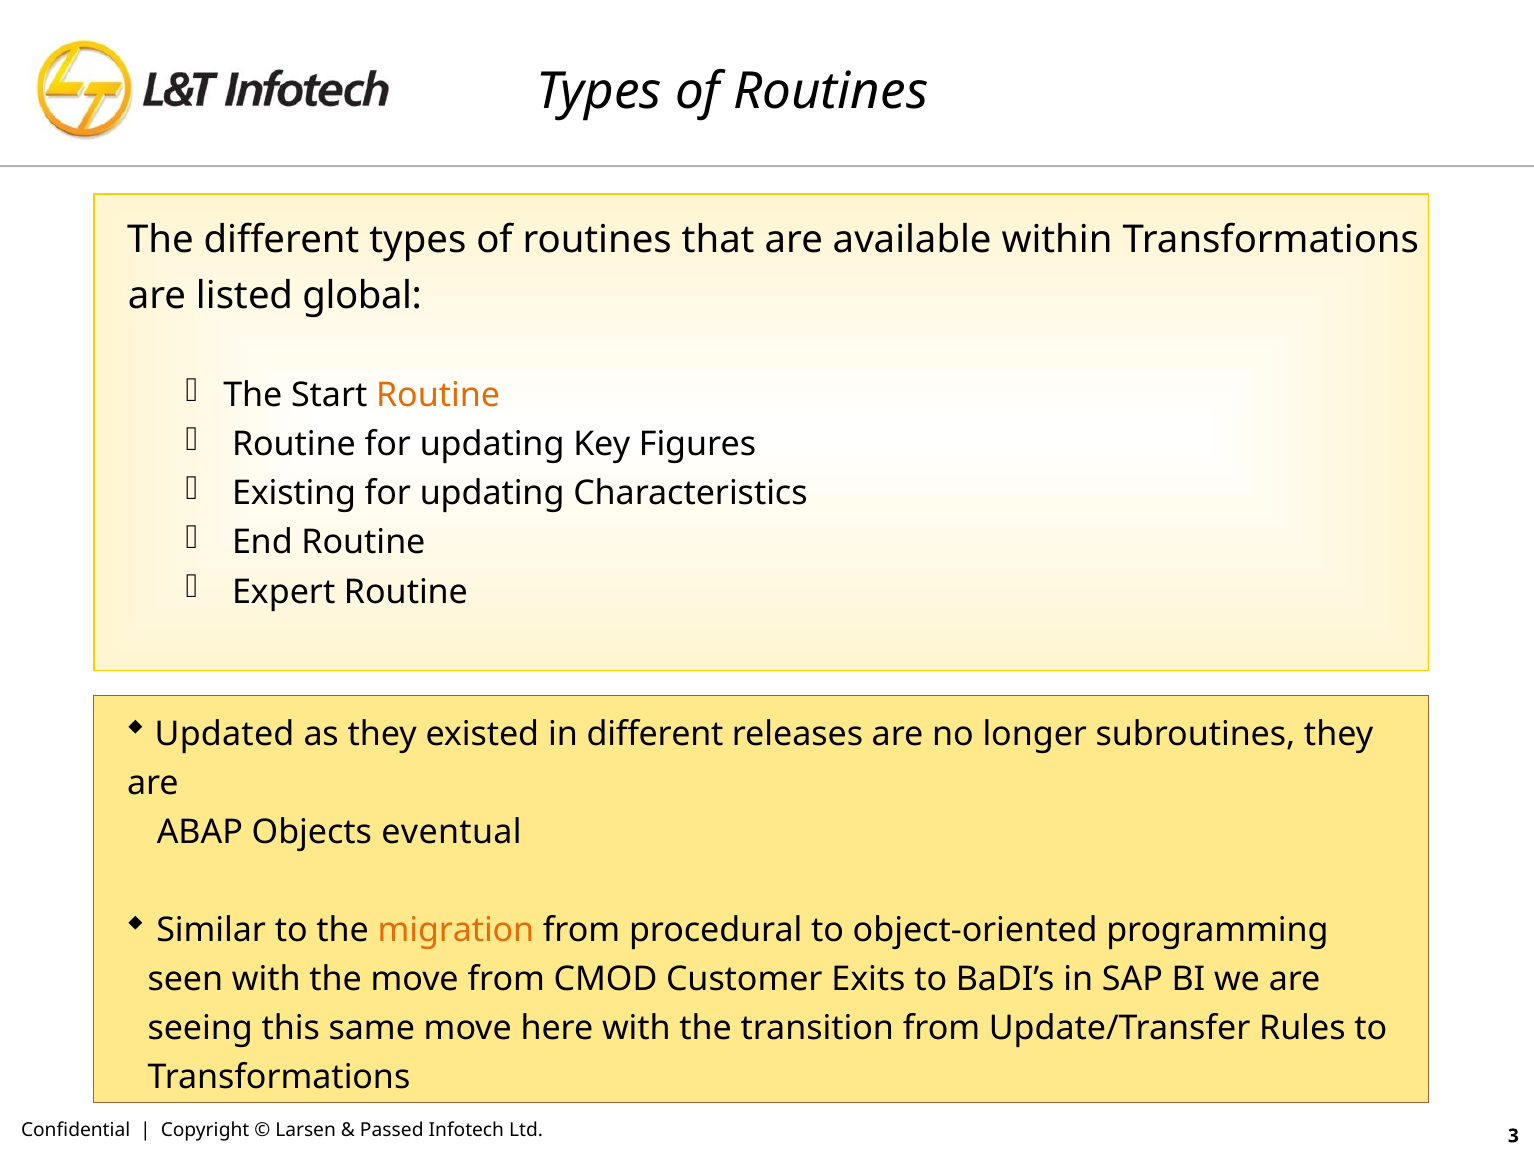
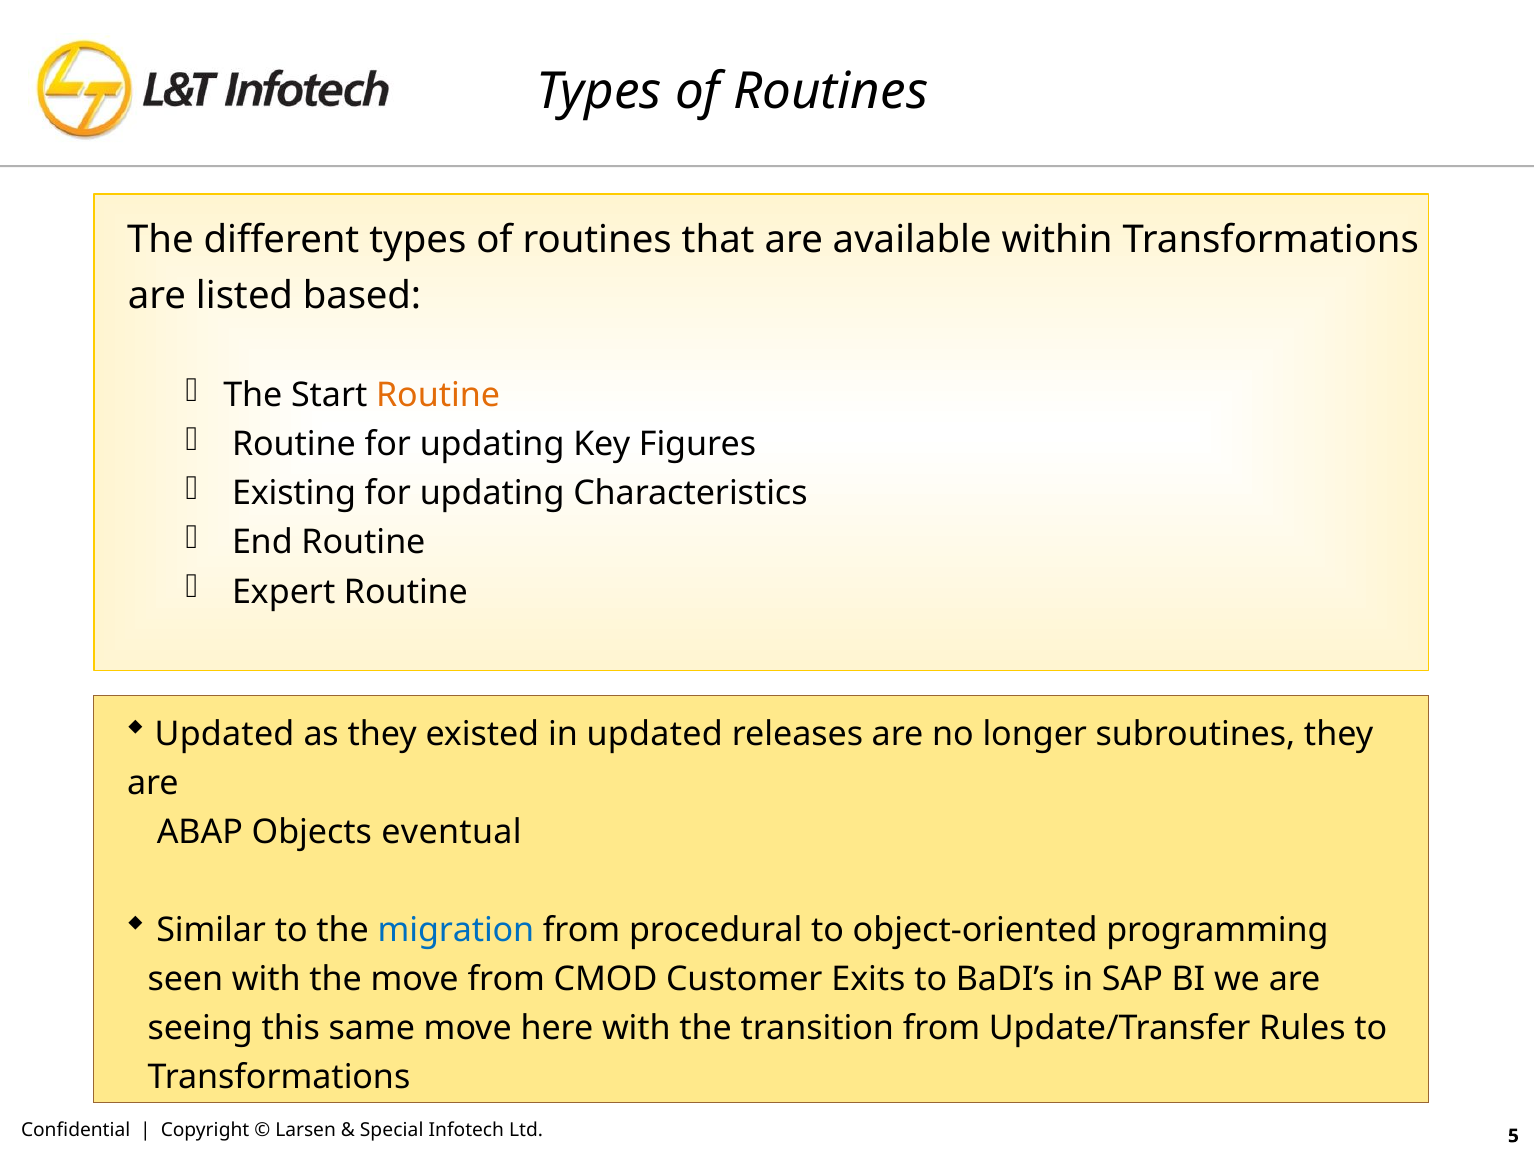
global: global -> based
in different: different -> updated
migration colour: orange -> blue
Passed: Passed -> Special
3: 3 -> 5
